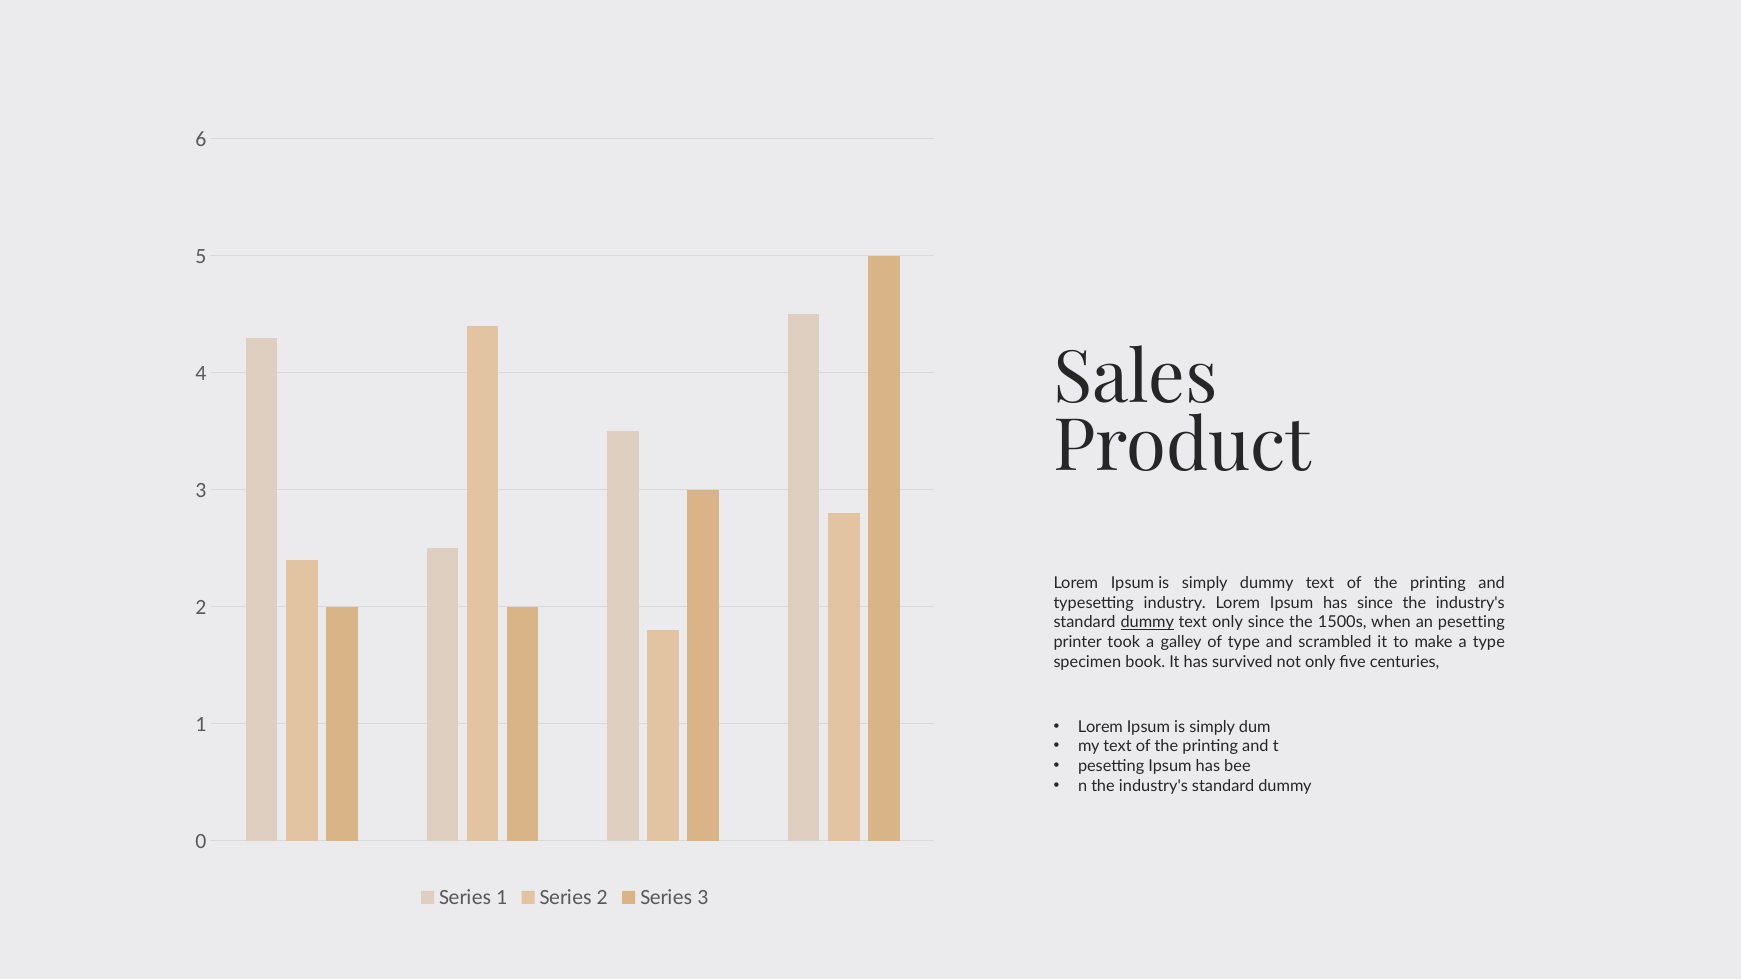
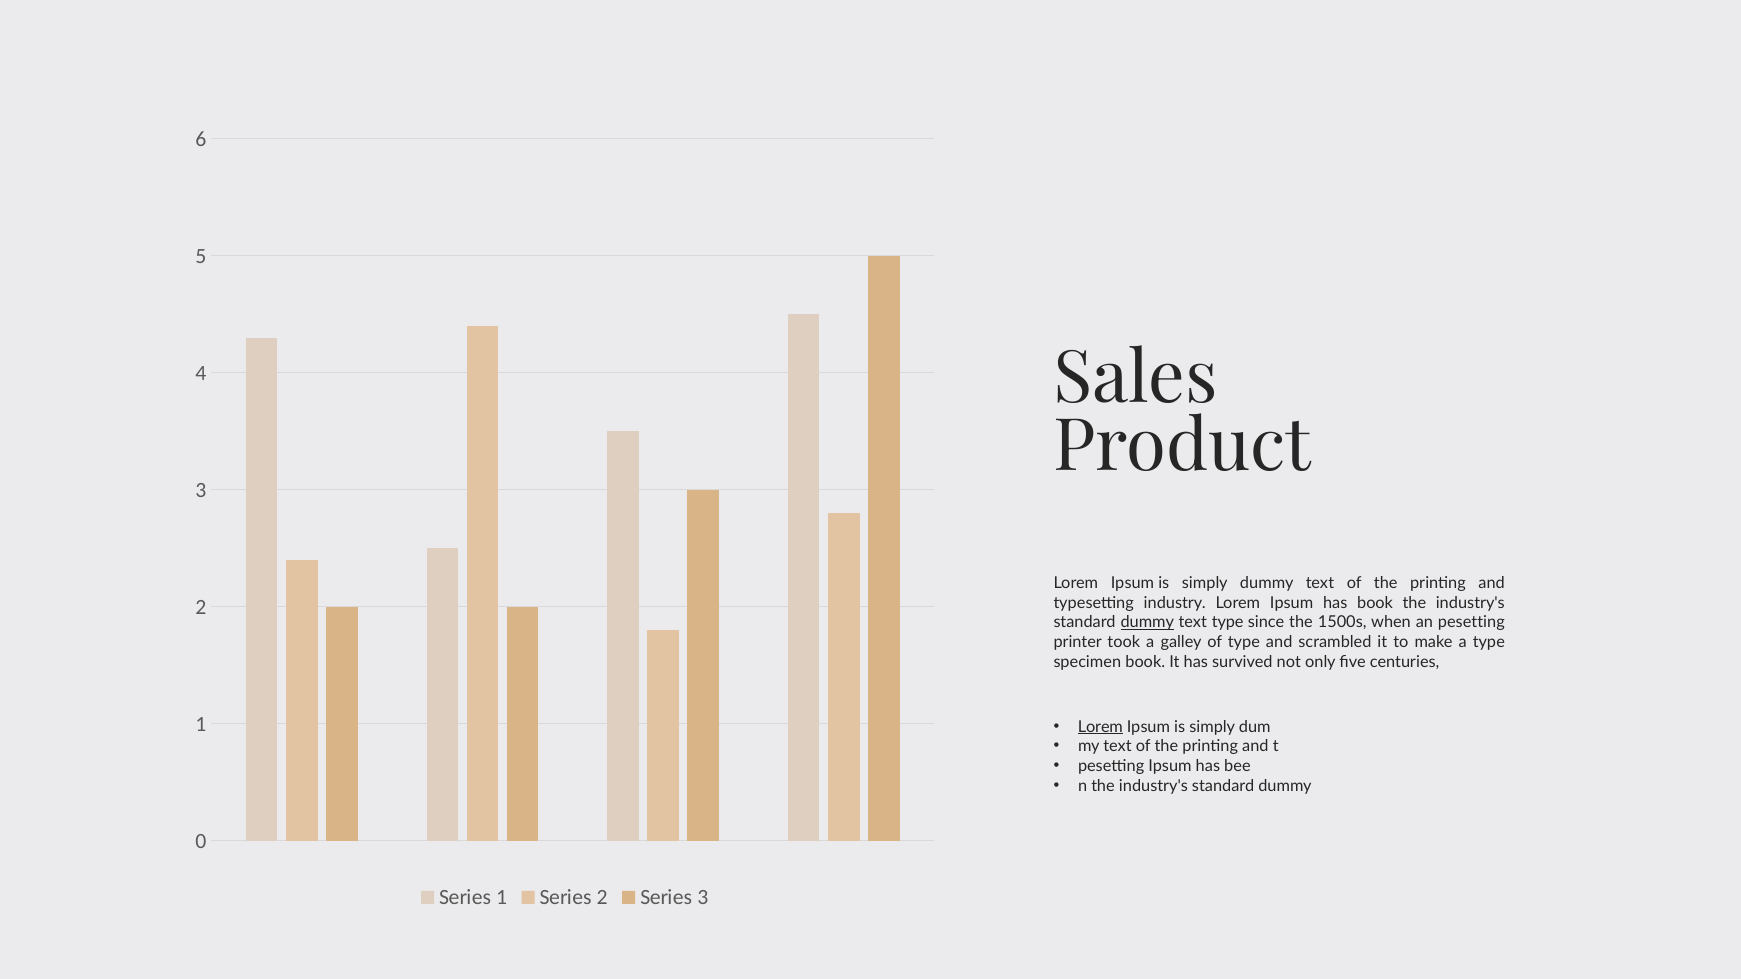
has since: since -> book
text only: only -> type
Lorem at (1100, 727) underline: none -> present
